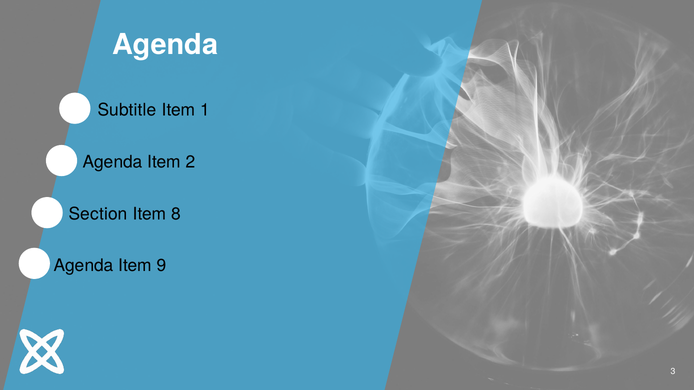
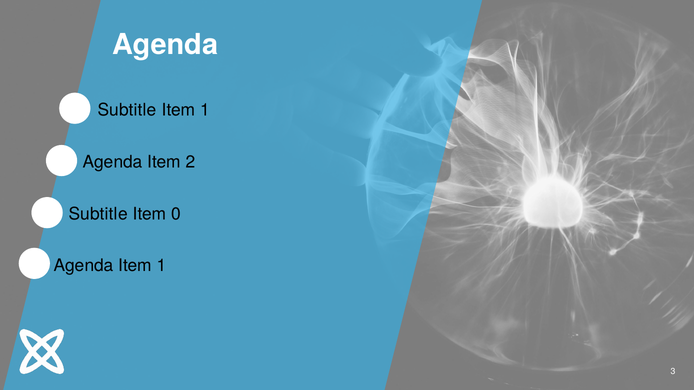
Section at (98, 214): Section -> Subtitle
8: 8 -> 0
Agenda Item 9: 9 -> 1
